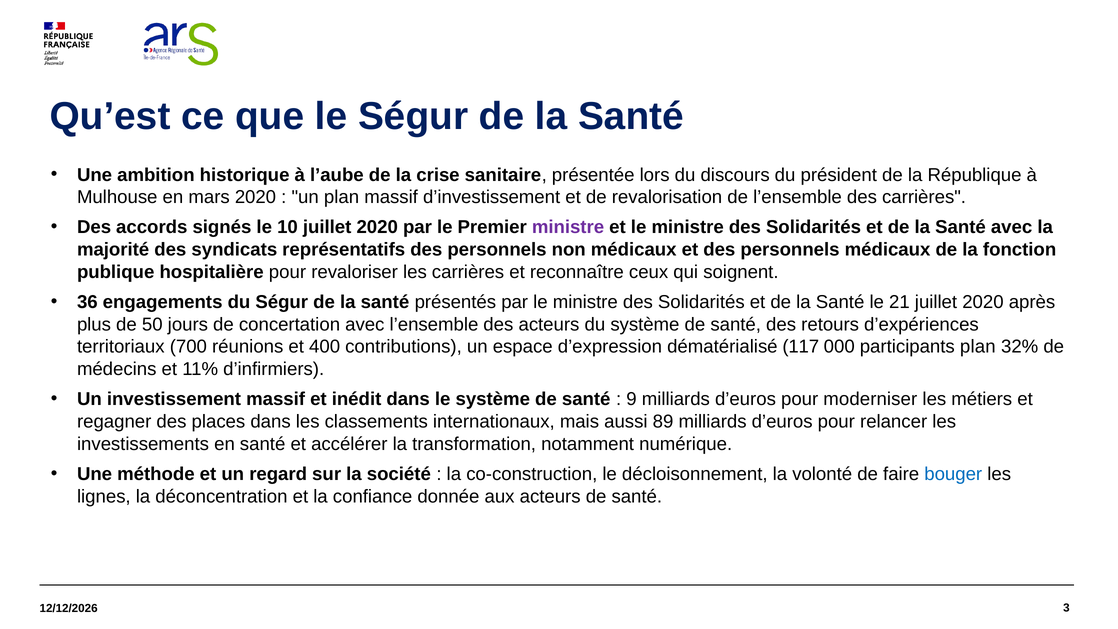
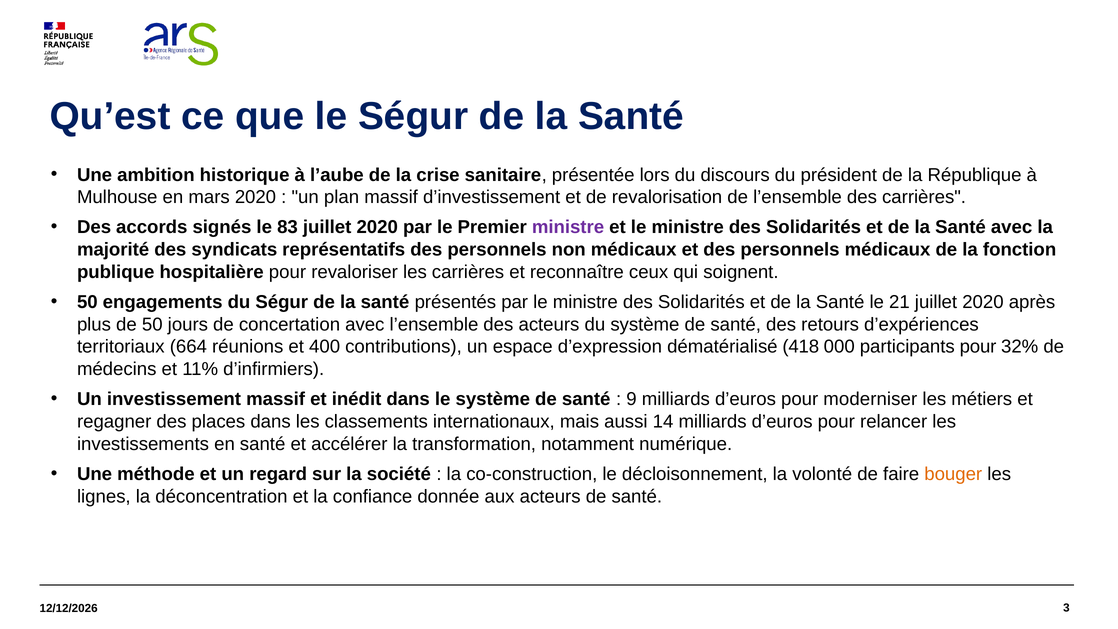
10: 10 -> 83
36 at (87, 302): 36 -> 50
700: 700 -> 664
117: 117 -> 418
participants plan: plan -> pour
89: 89 -> 14
bouger colour: blue -> orange
